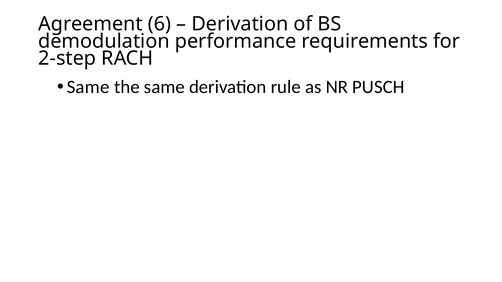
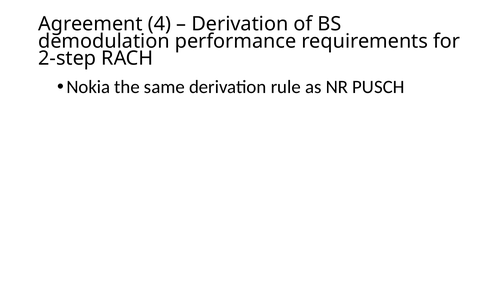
6: 6 -> 4
Same at (88, 87): Same -> Nokia
